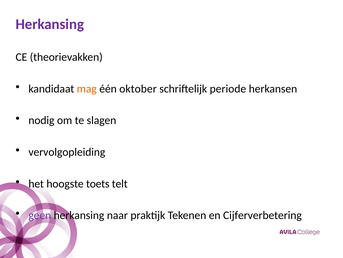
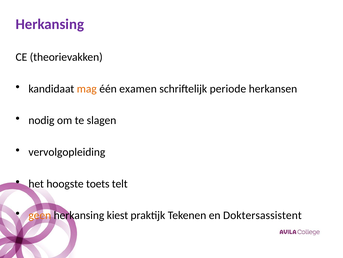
oktober: oktober -> examen
geen colour: purple -> orange
naar: naar -> kiest
Cijferverbetering: Cijferverbetering -> Doktersassistent
